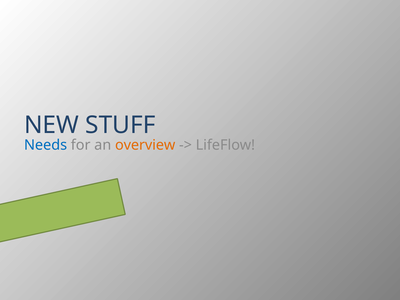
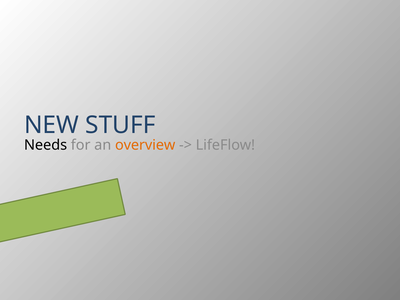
Needs colour: blue -> black
